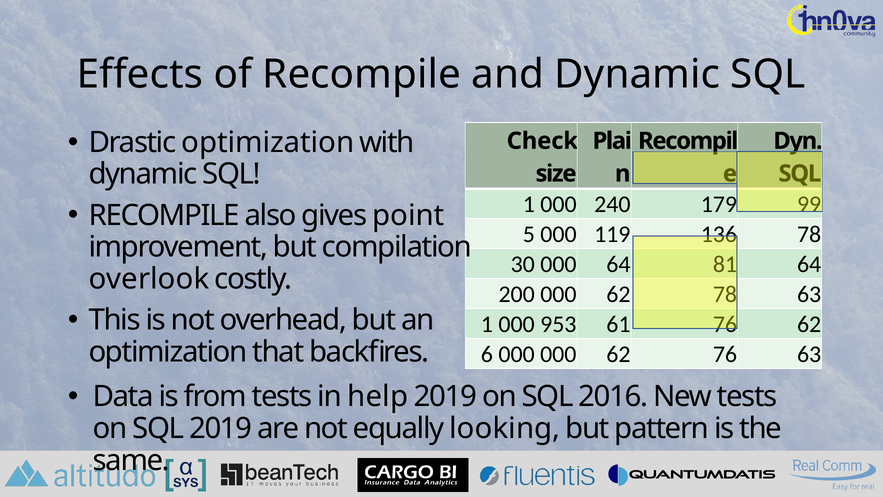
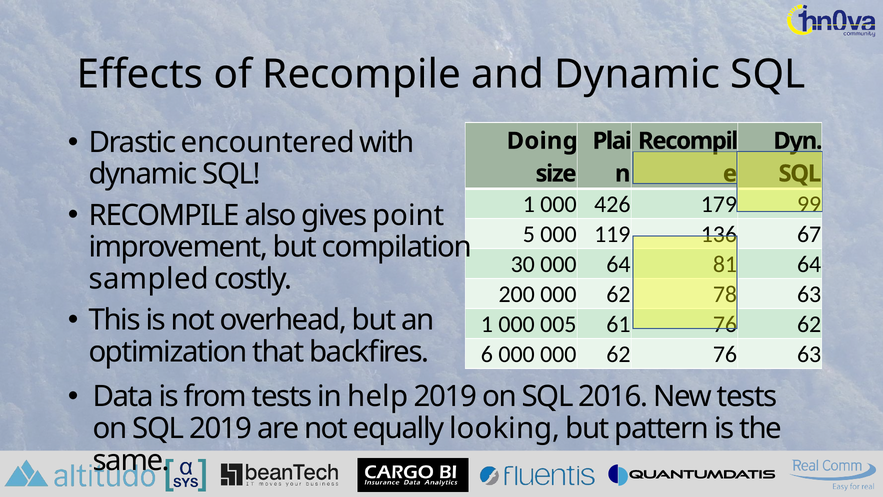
Drastic optimization: optimization -> encountered
Check: Check -> Doing
240: 240 -> 426
78 at (809, 234): 78 -> 67
overlook: overlook -> sampled
953: 953 -> 005
